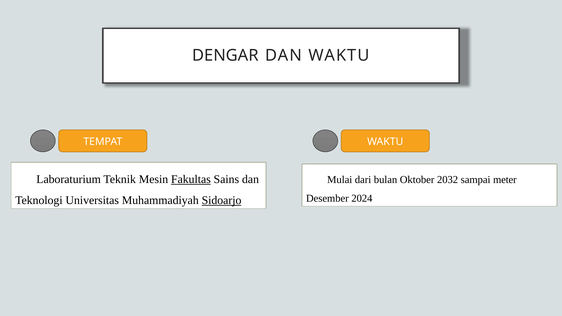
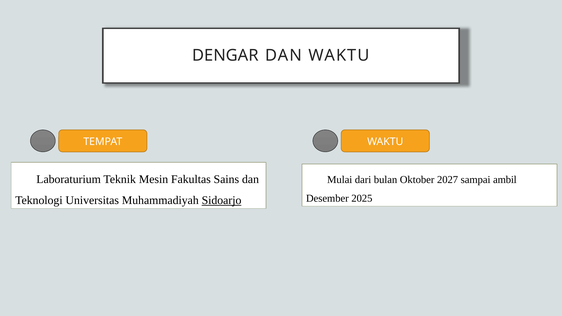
Fakultas underline: present -> none
2032: 2032 -> 2027
meter: meter -> ambil
2024: 2024 -> 2025
